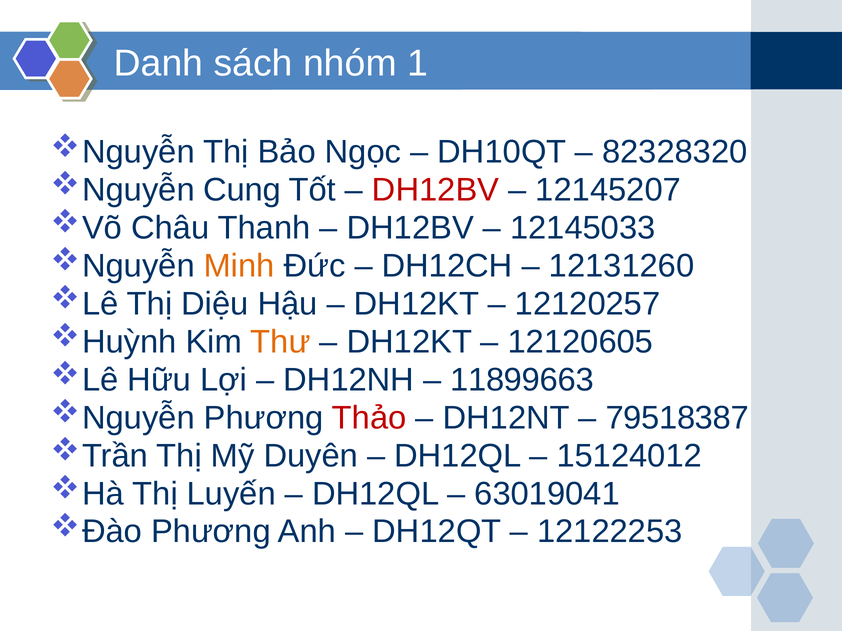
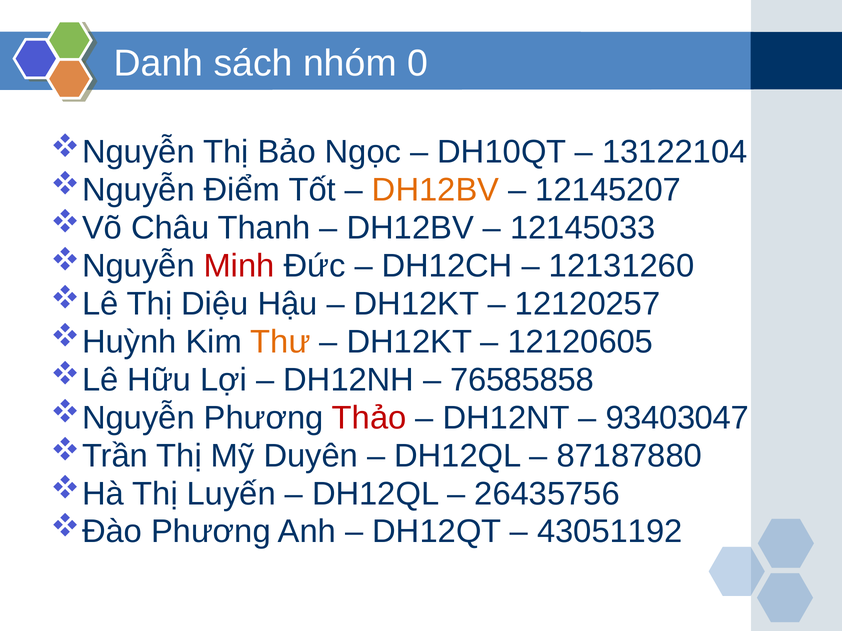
1: 1 -> 0
82328320: 82328320 -> 13122104
Cung: Cung -> Điểm
DH12BV at (436, 190) colour: red -> orange
Minh colour: orange -> red
11899663: 11899663 -> 76585858
79518387: 79518387 -> 93403047
15124012: 15124012 -> 87187880
63019041: 63019041 -> 26435756
12122253: 12122253 -> 43051192
